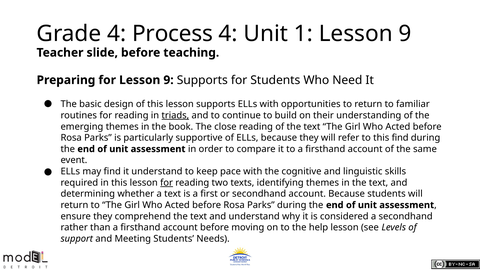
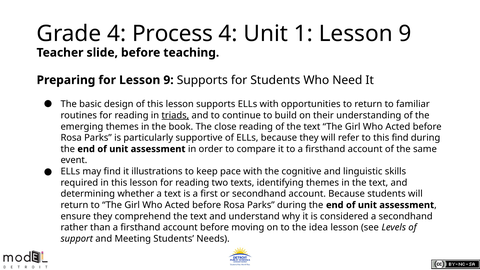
it understand: understand -> illustrations
for at (167, 183) underline: present -> none
help: help -> idea
